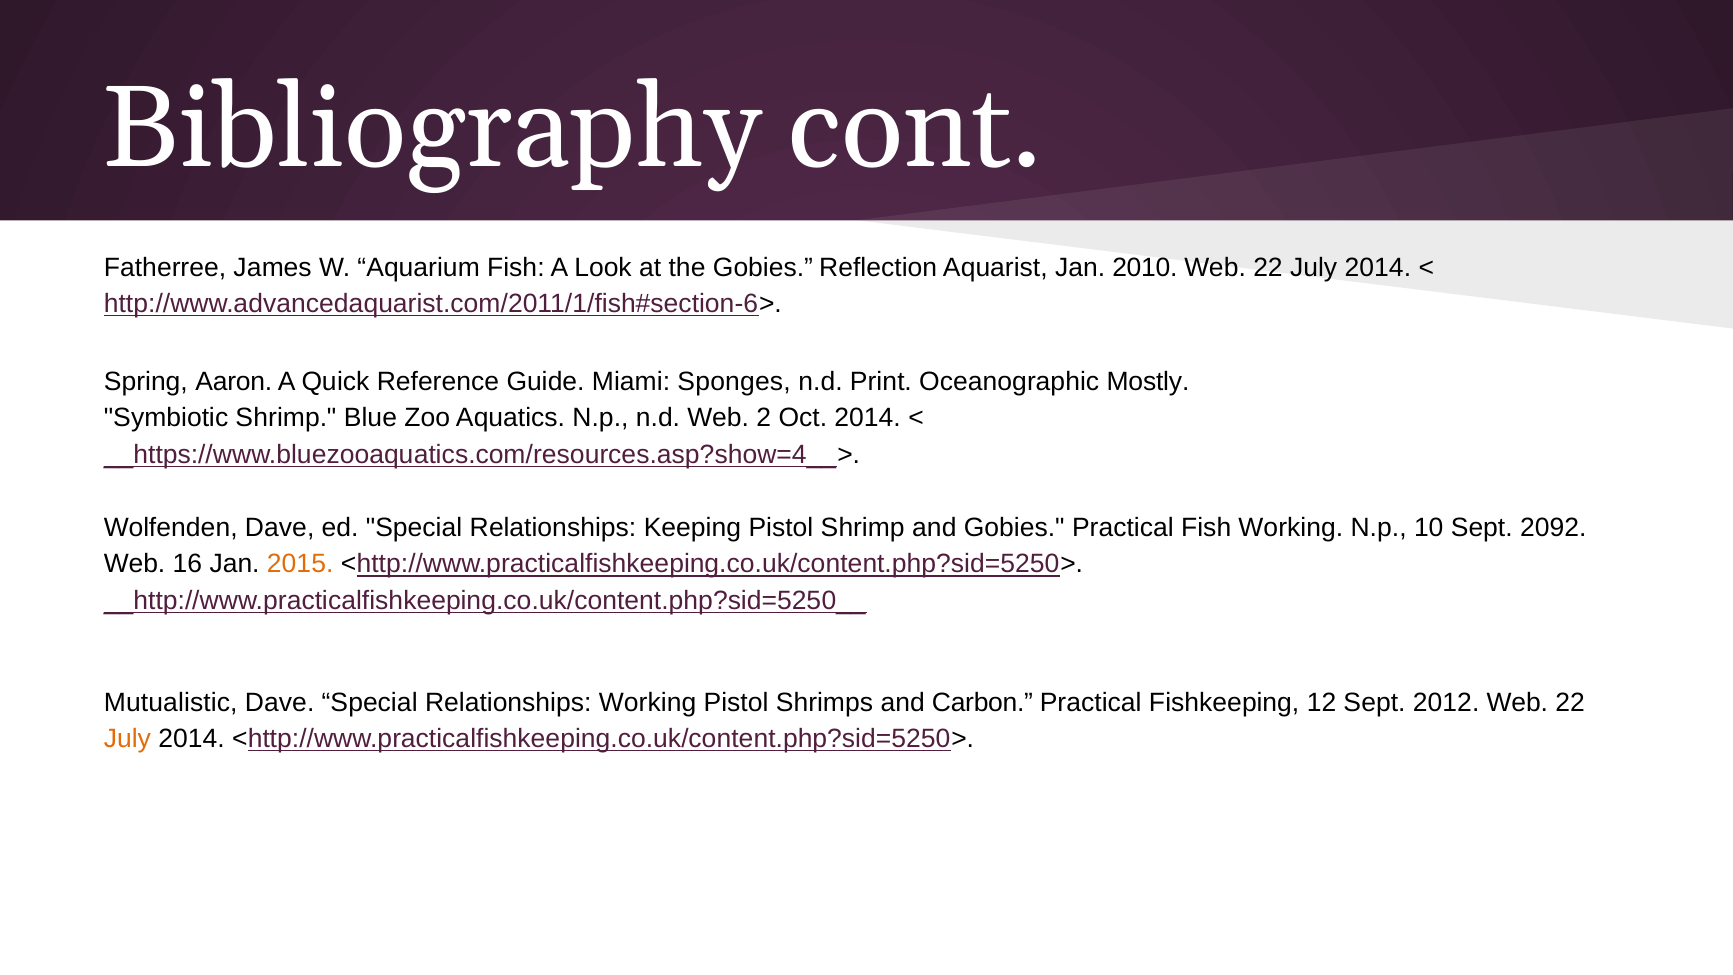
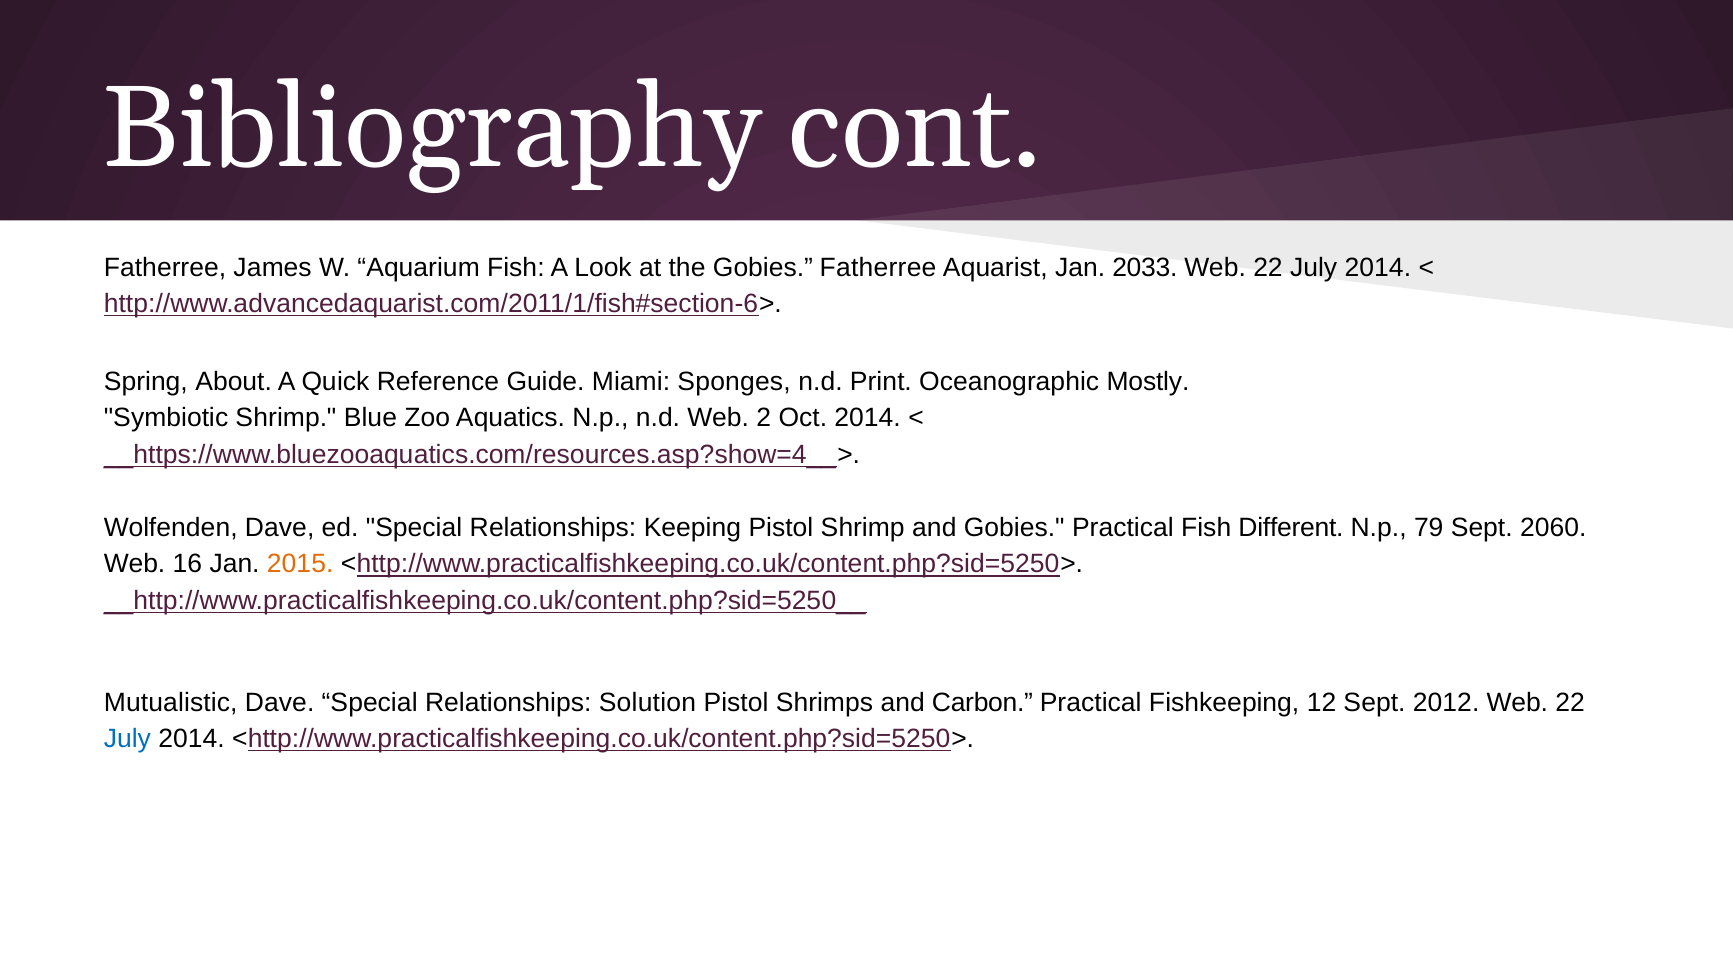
Gobies Reflection: Reflection -> Fatherree
2010: 2010 -> 2033
Aaron: Aaron -> About
Fish Working: Working -> Different
10: 10 -> 79
2092: 2092 -> 2060
Relationships Working: Working -> Solution
July at (127, 739) colour: orange -> blue
